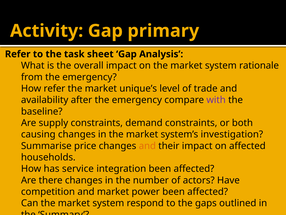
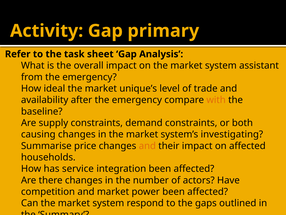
rationale: rationale -> assistant
How refer: refer -> ideal
with colour: purple -> orange
investigation: investigation -> investigating
